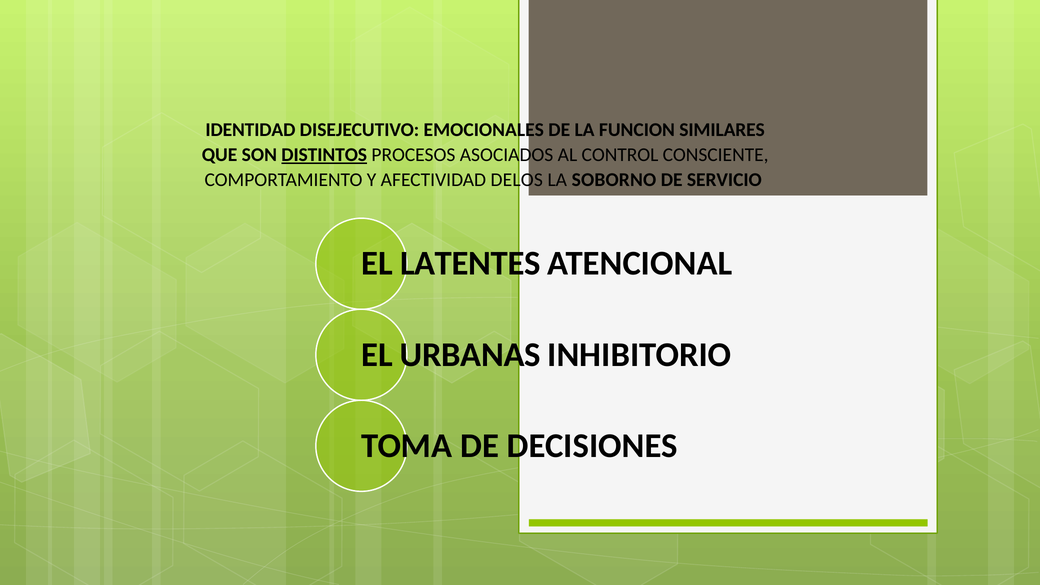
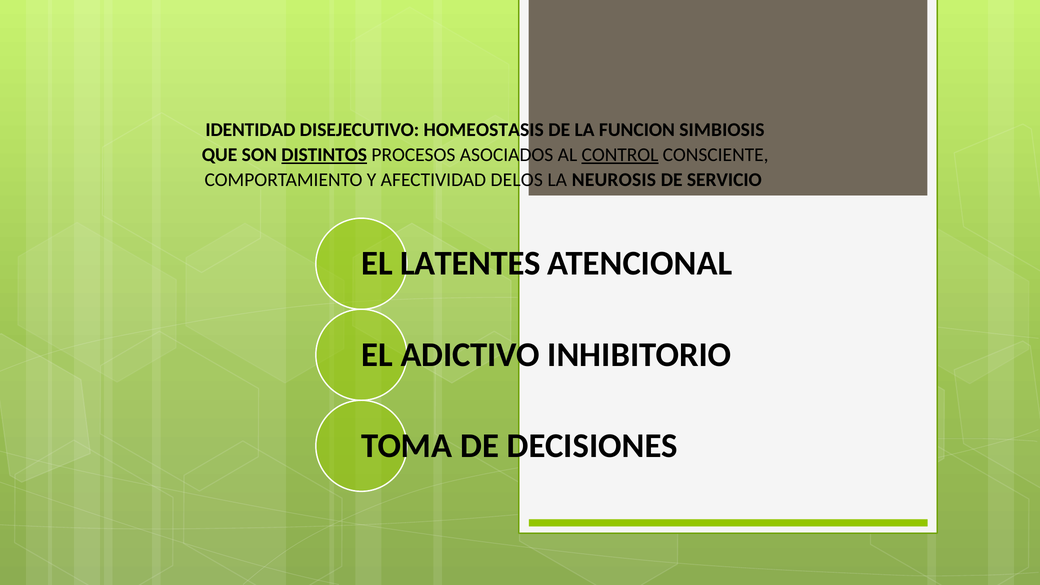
EMOCIONALES: EMOCIONALES -> HOMEOSTASIS
SIMILARES: SIMILARES -> SIMBIOSIS
CONTROL underline: none -> present
SOBORNO: SOBORNO -> NEUROSIS
URBANAS: URBANAS -> ADICTIVO
